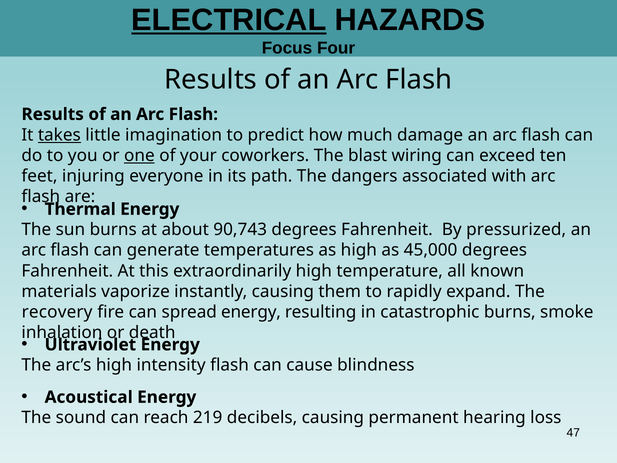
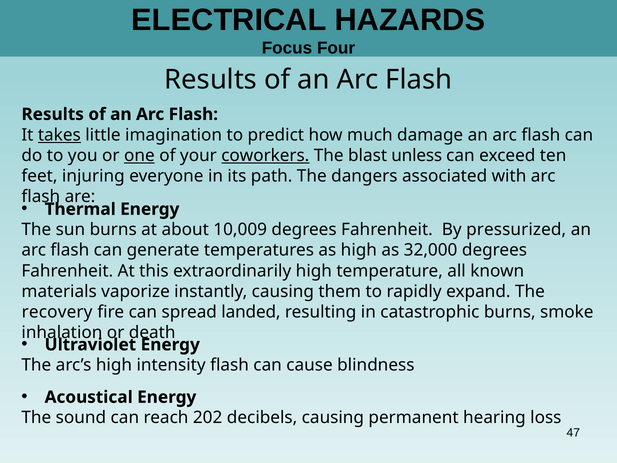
ELECTRICAL underline: present -> none
coworkers underline: none -> present
wiring: wiring -> unless
90,743: 90,743 -> 10,009
45,000: 45,000 -> 32,000
spread energy: energy -> landed
219: 219 -> 202
